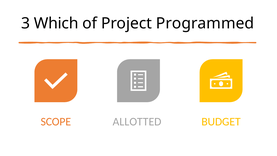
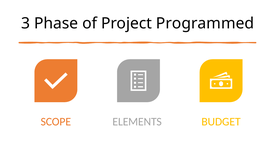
Which: Which -> Phase
ALLOTTED: ALLOTTED -> ELEMENTS
